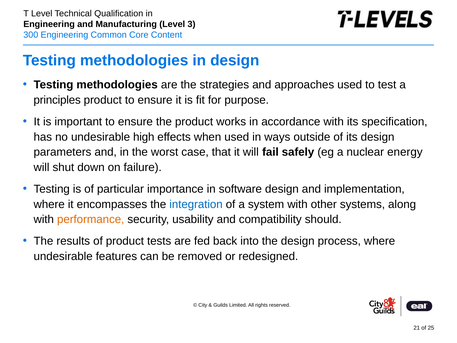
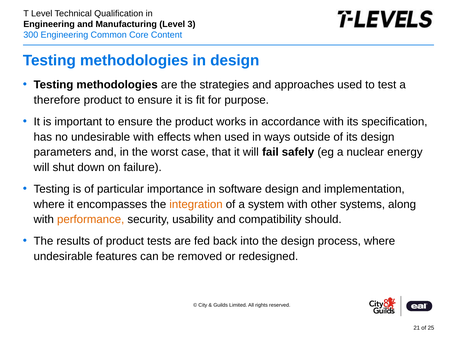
principles: principles -> therefore
undesirable high: high -> with
integration colour: blue -> orange
